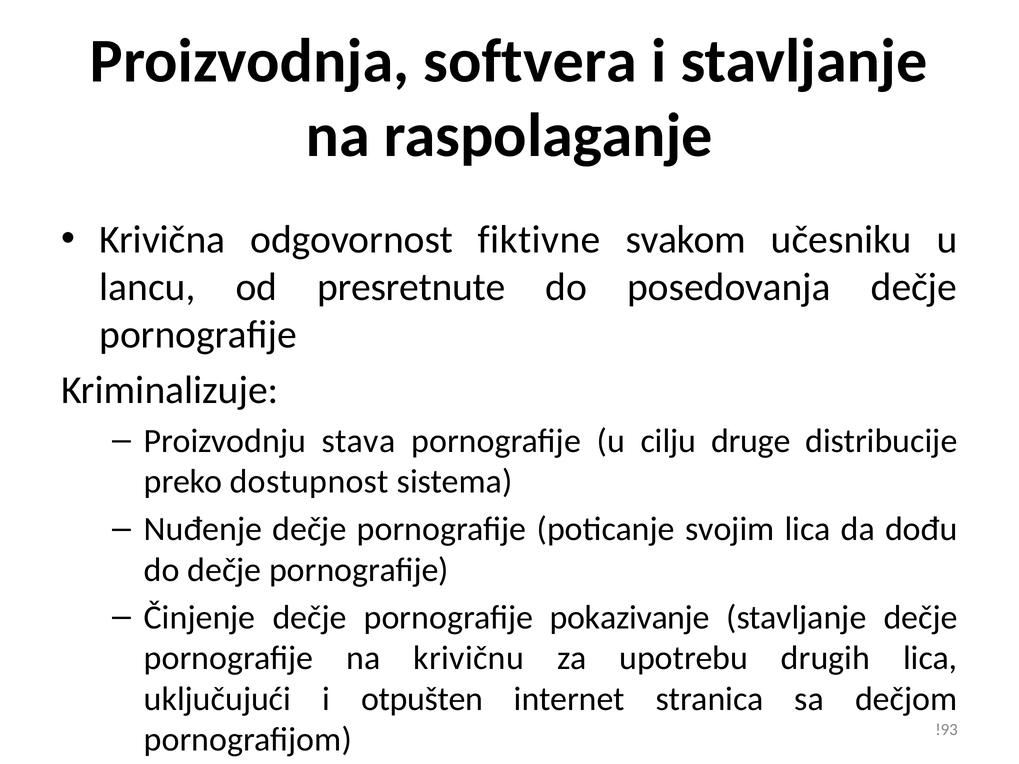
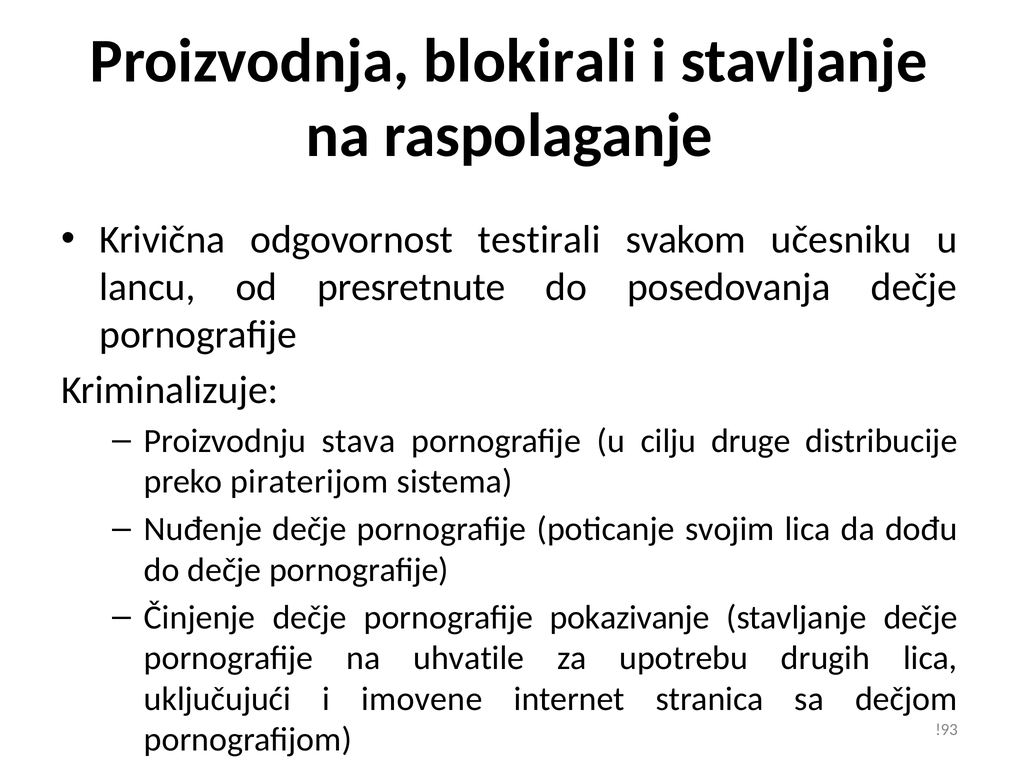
softvera: softvera -> blokirali
fiktivne: fiktivne -> testirali
dostupnost: dostupnost -> piraterijom
krivičnu: krivičnu -> uhvatile
otpušten: otpušten -> imovene
